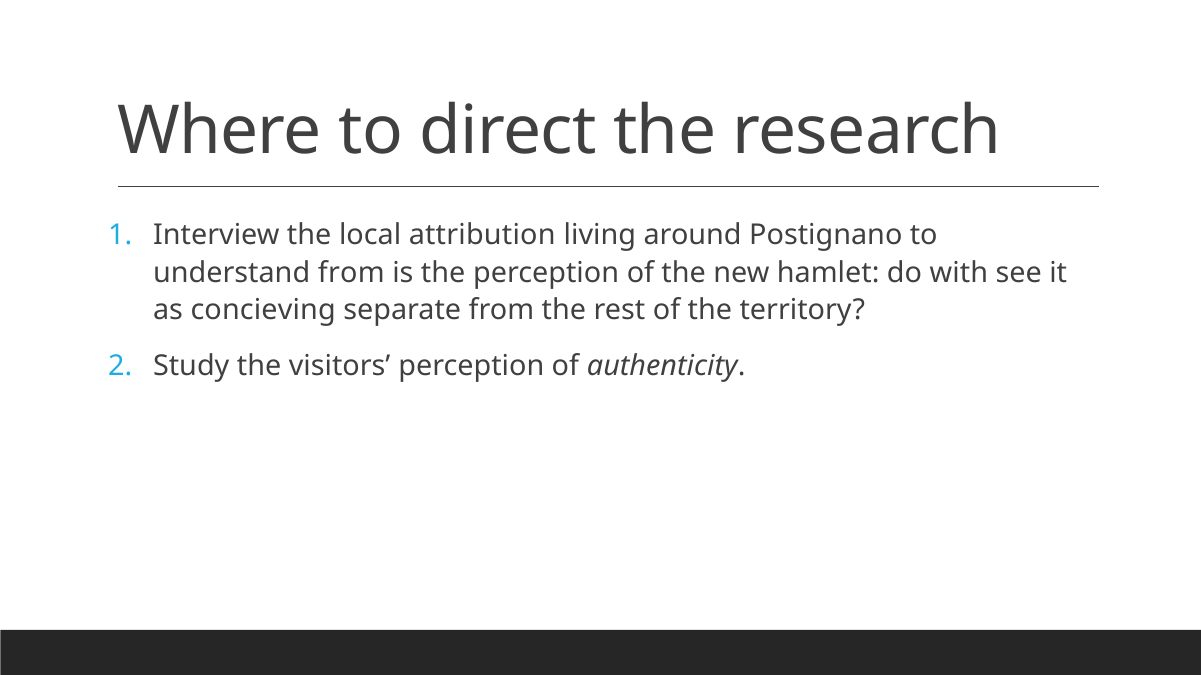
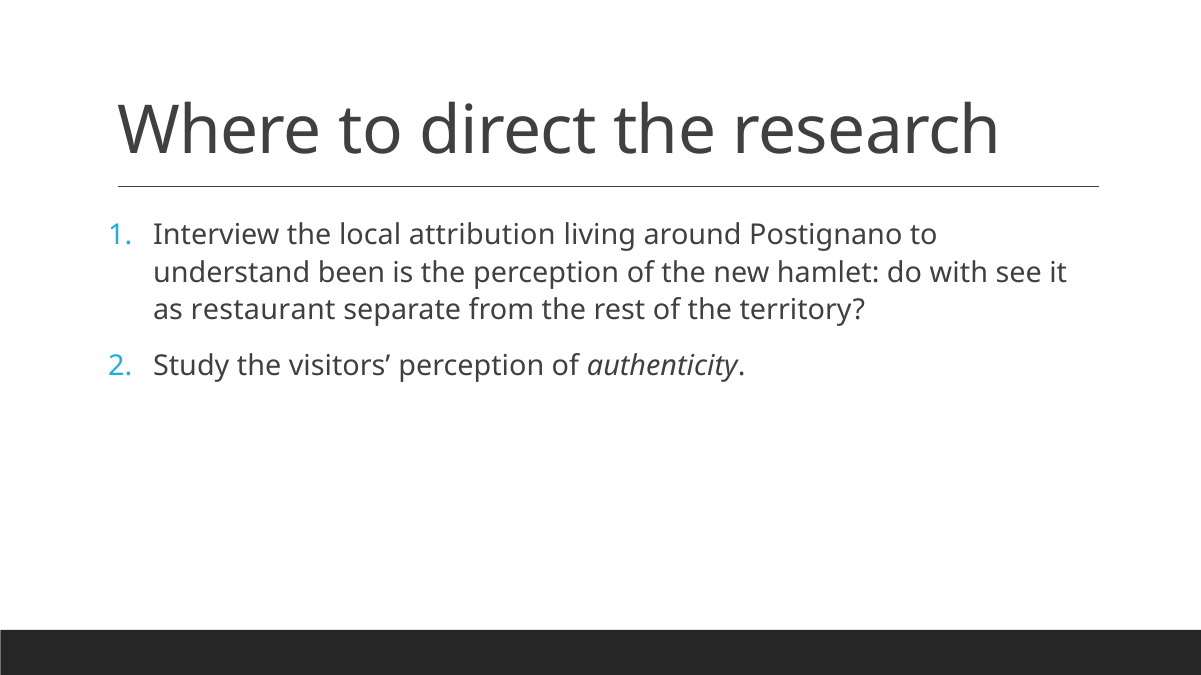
understand from: from -> been
concieving: concieving -> restaurant
